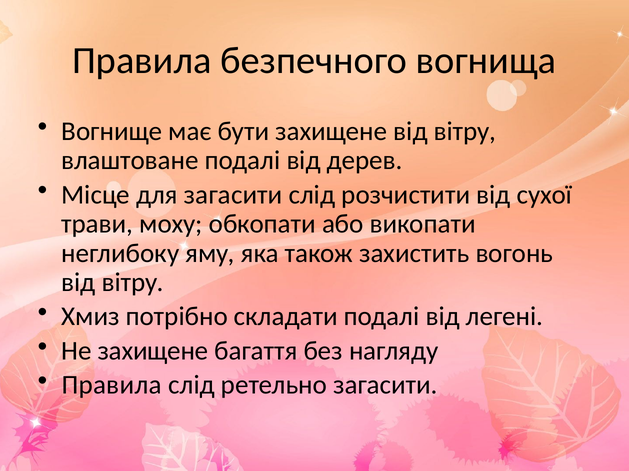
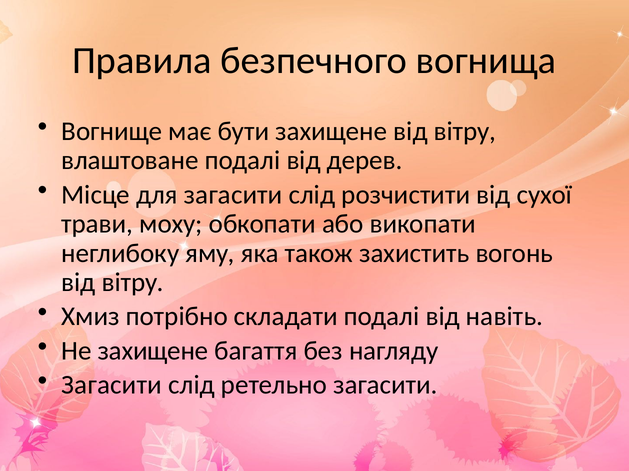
легені: легені -> навіть
Правила at (112, 386): Правила -> Загасити
